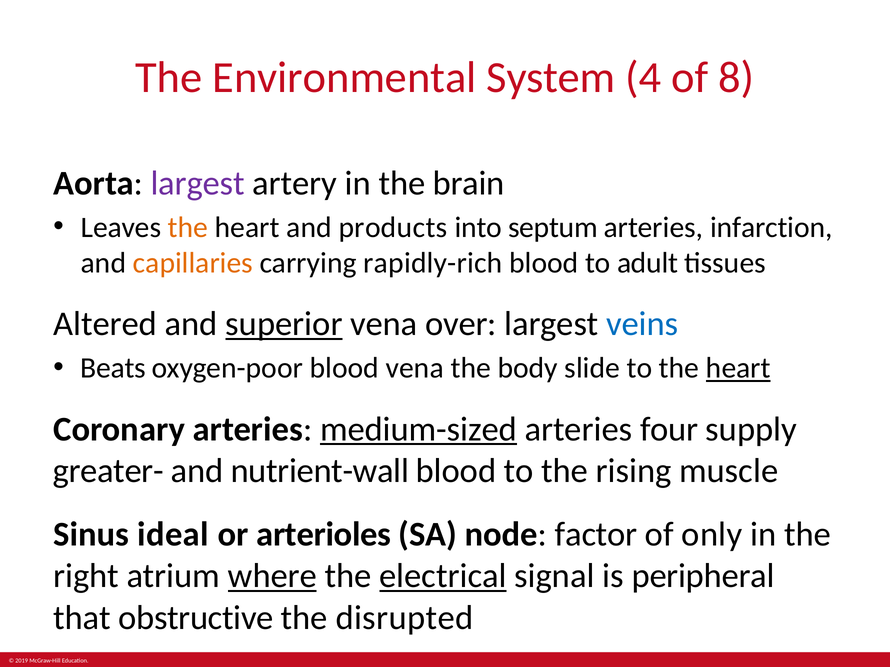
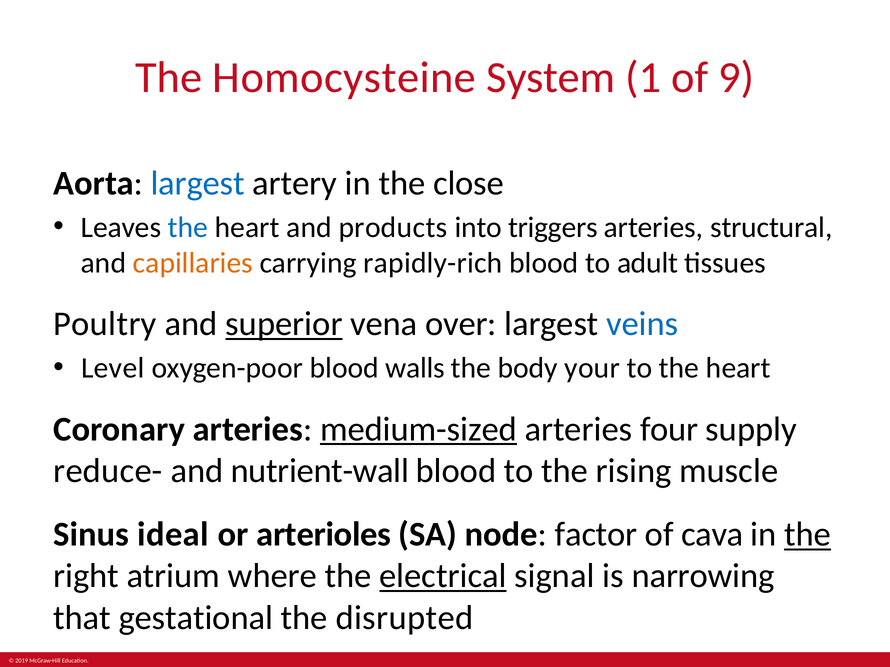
Environmental: Environmental -> Homocysteine
4: 4 -> 1
8: 8 -> 9
largest at (198, 183) colour: purple -> blue
brain: brain -> close
the at (188, 227) colour: orange -> blue
septum: septum -> triggers
infarction: infarction -> structural
Altered: Altered -> Poultry
Beats: Beats -> Level
blood vena: vena -> walls
slide: slide -> your
heart at (738, 368) underline: present -> none
greater-: greater- -> reduce-
only: only -> cava
the at (808, 535) underline: none -> present
where underline: present -> none
peripheral: peripheral -> narrowing
obstructive: obstructive -> gestational
